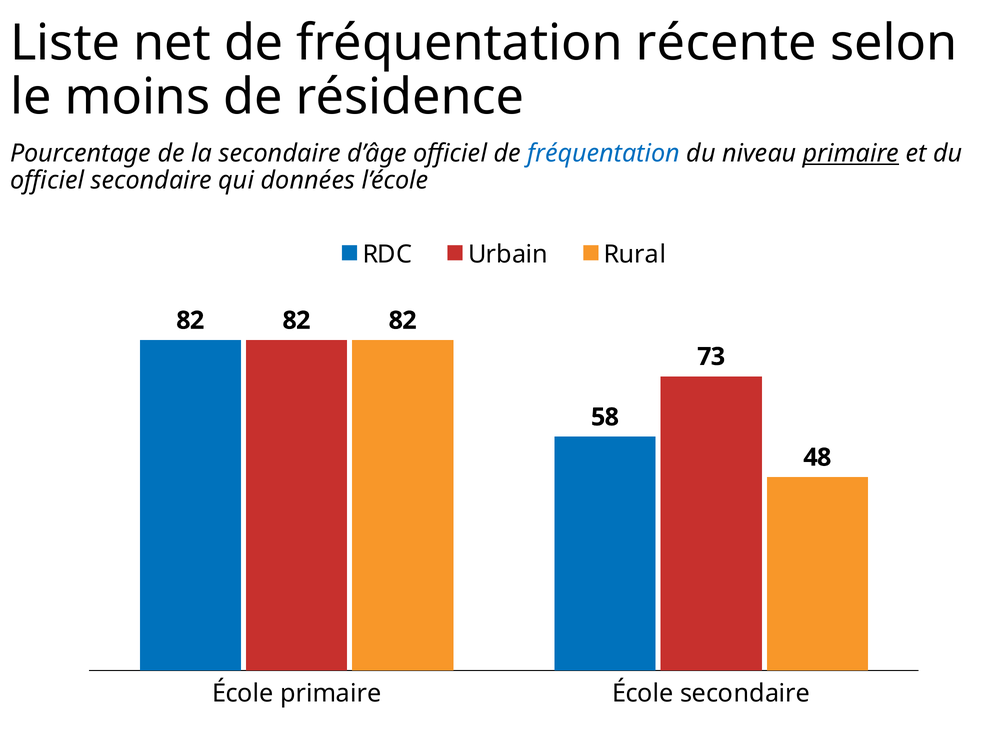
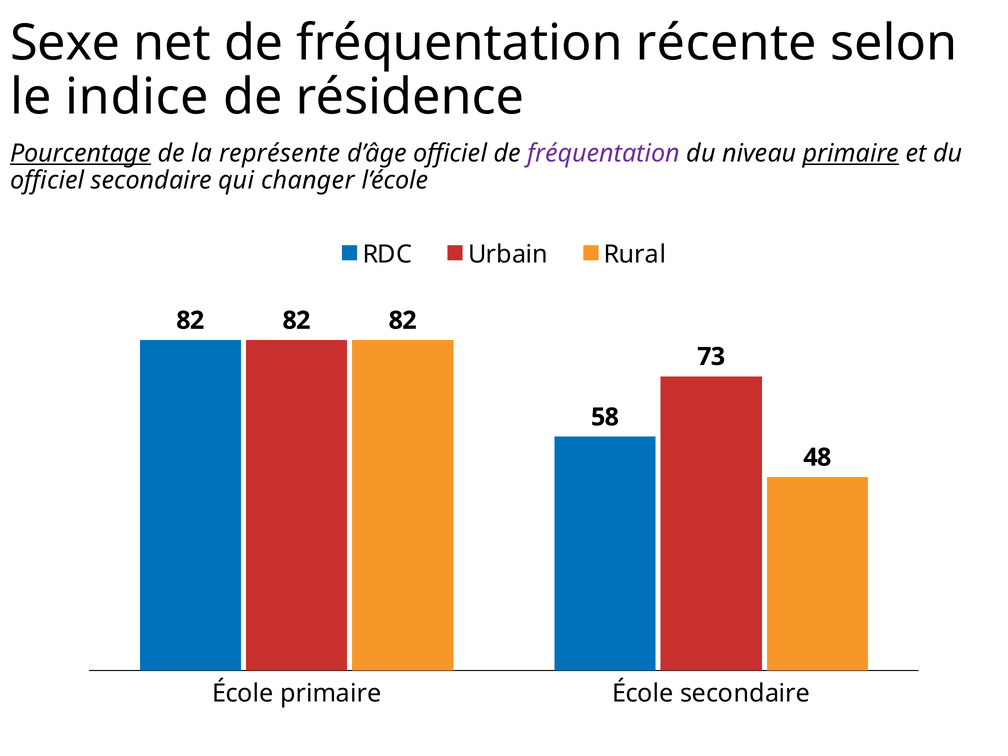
Liste: Liste -> Sexe
moins: moins -> indice
Pourcentage underline: none -> present
la secondaire: secondaire -> représente
fréquentation at (604, 153) colour: blue -> purple
données: données -> changer
